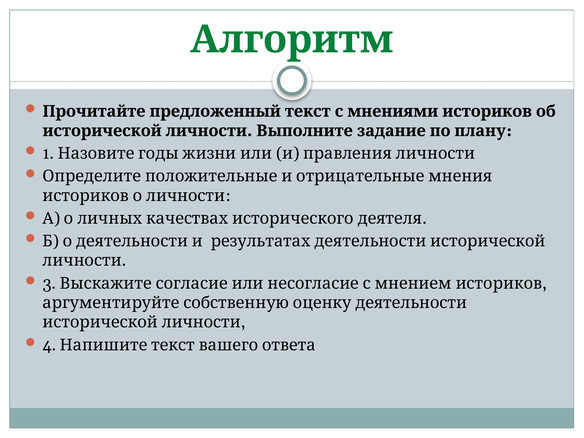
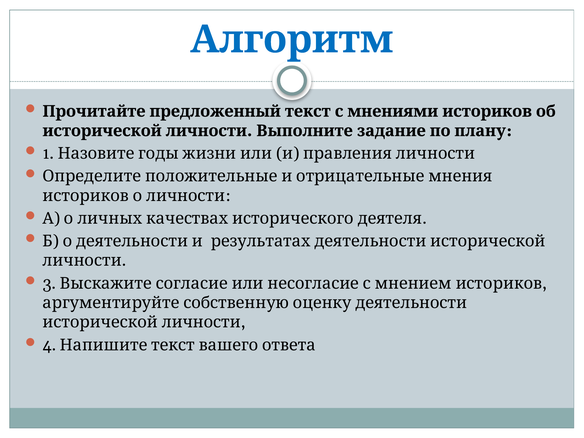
Алгоритм colour: green -> blue
